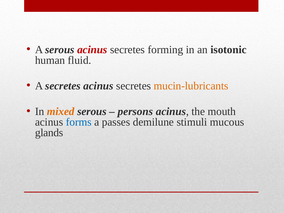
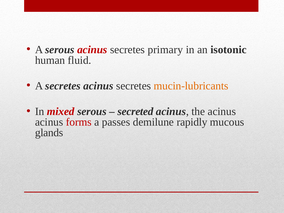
forming: forming -> primary
mixed colour: orange -> red
persons: persons -> secreted
the mouth: mouth -> acinus
forms colour: blue -> red
stimuli: stimuli -> rapidly
